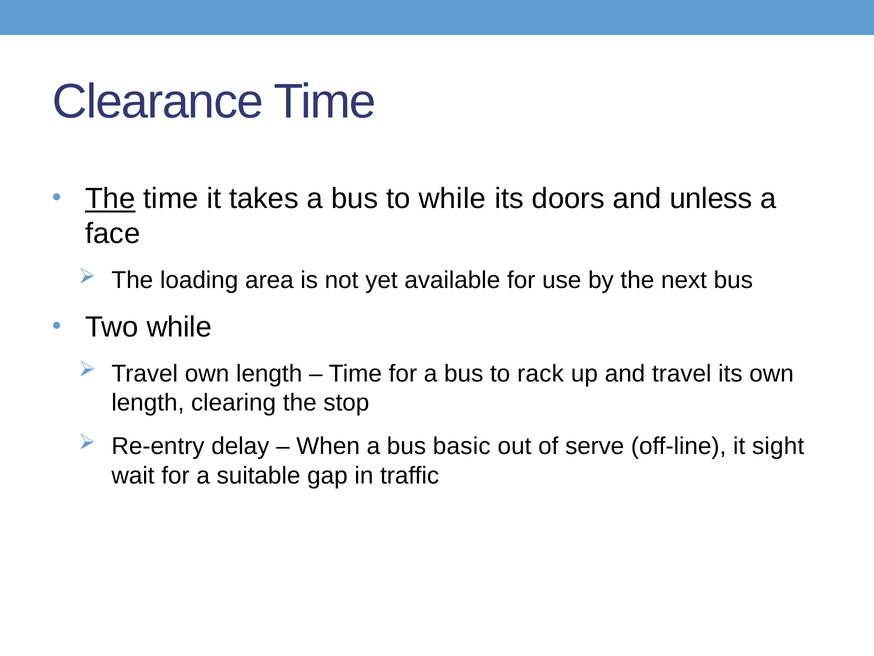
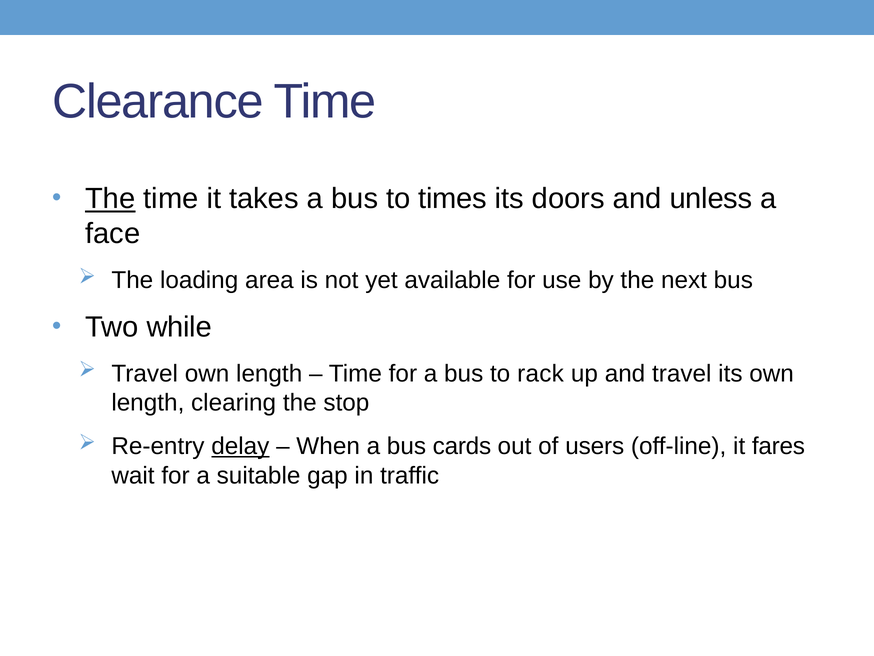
to while: while -> times
delay underline: none -> present
basic: basic -> cards
serve: serve -> users
sight: sight -> fares
